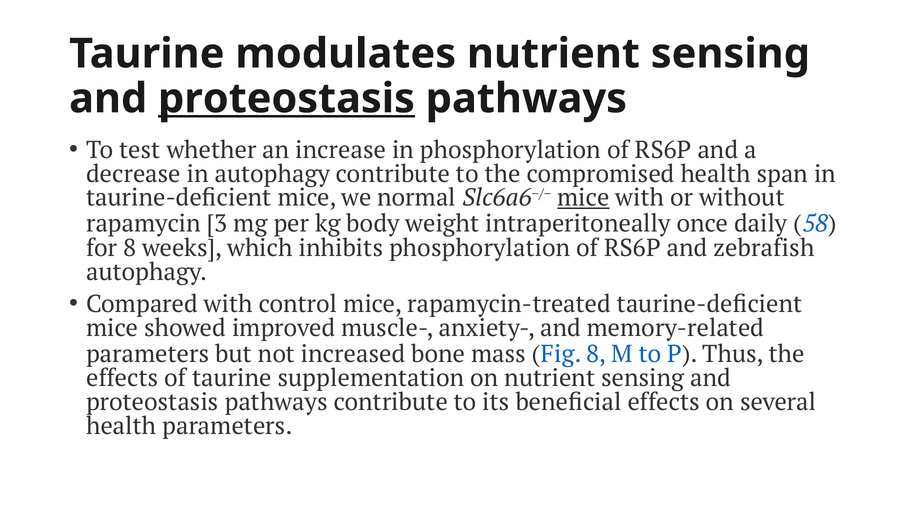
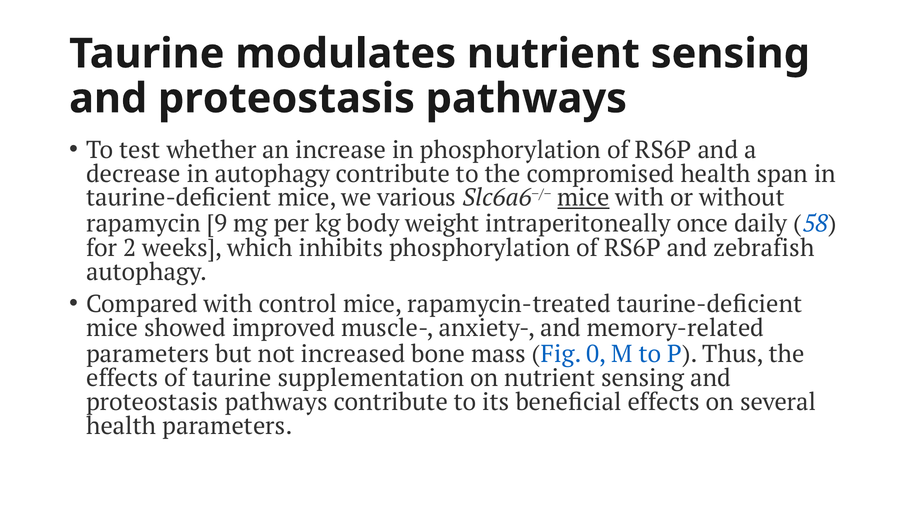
proteostasis at (286, 99) underline: present -> none
normal: normal -> various
3: 3 -> 9
for 8: 8 -> 2
Fig 8: 8 -> 0
